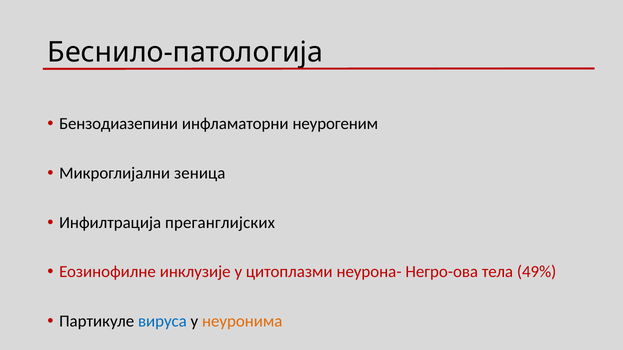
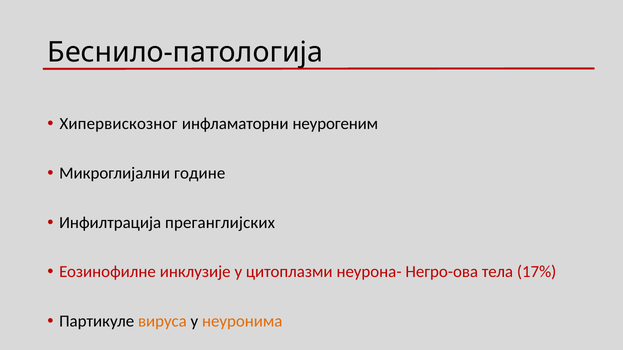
Бензодиазепини: Бензодиазепини -> Хипервискозног
зеница: зеница -> године
49%: 49% -> 17%
вируса colour: blue -> orange
